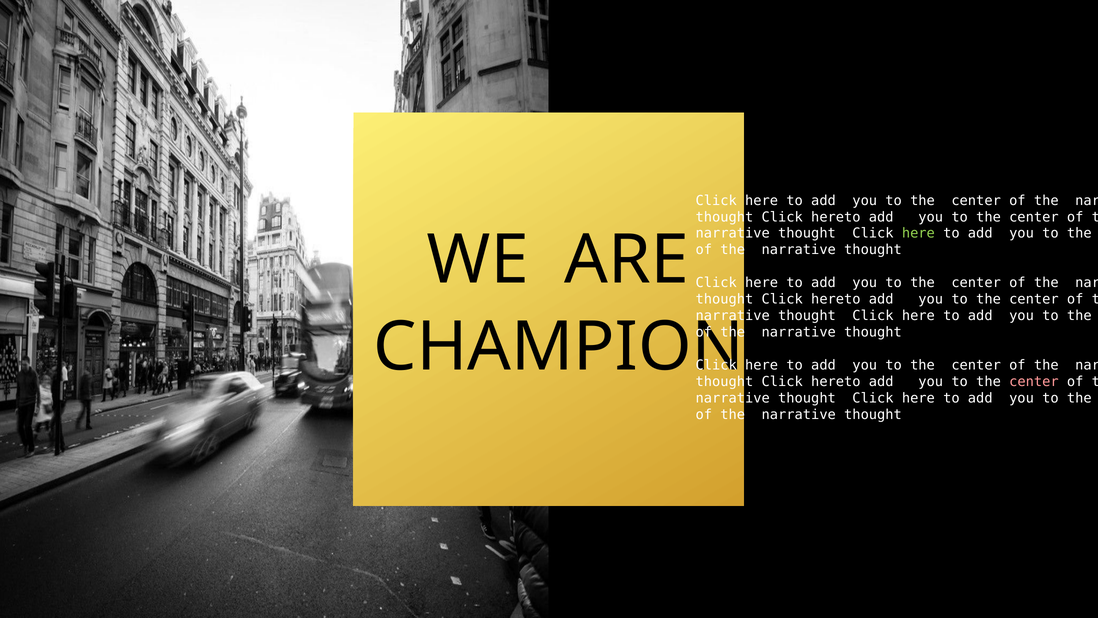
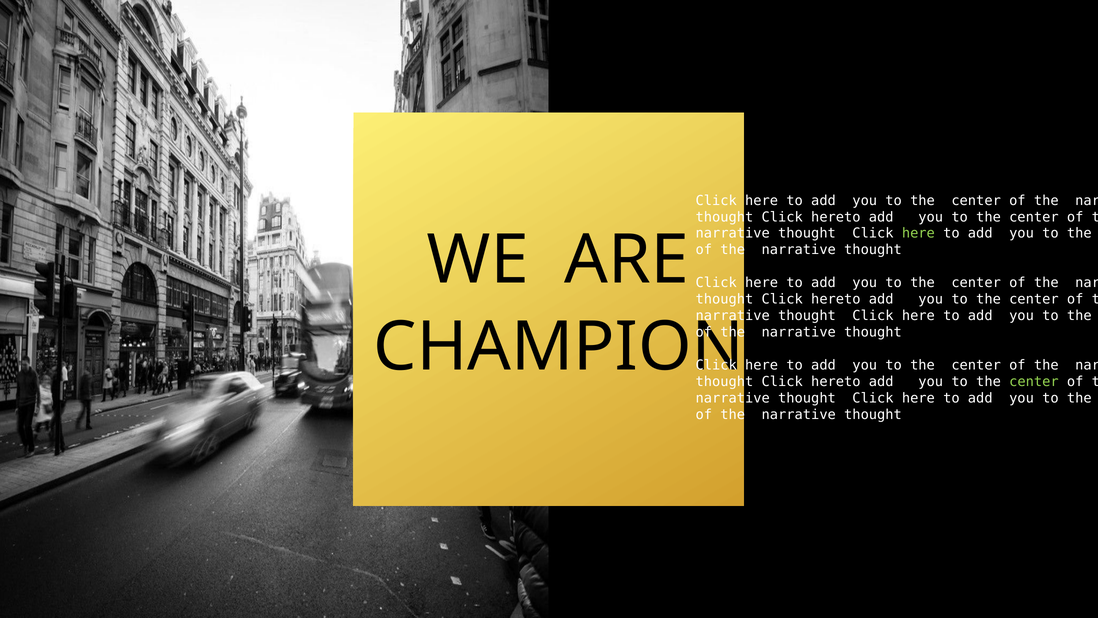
center at (1034, 382) colour: pink -> light green
